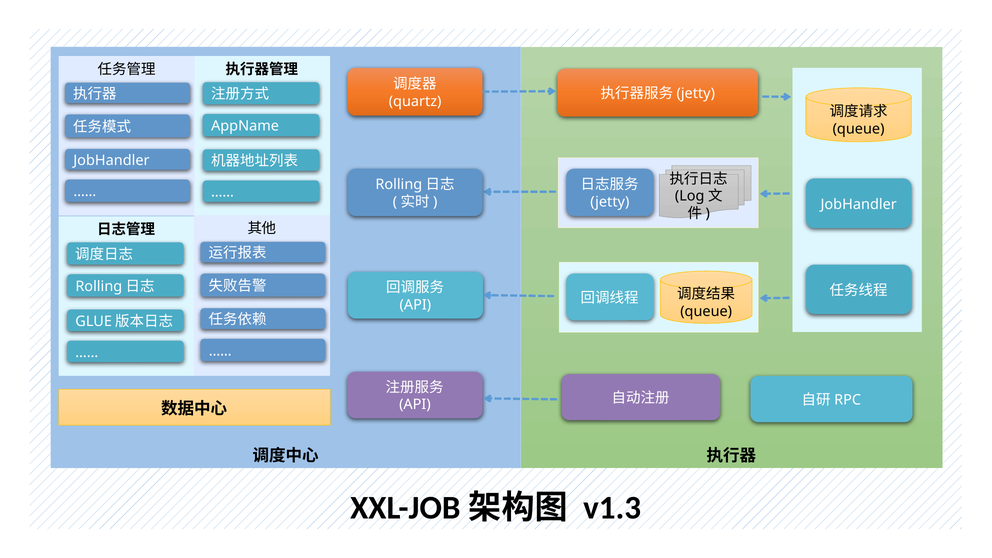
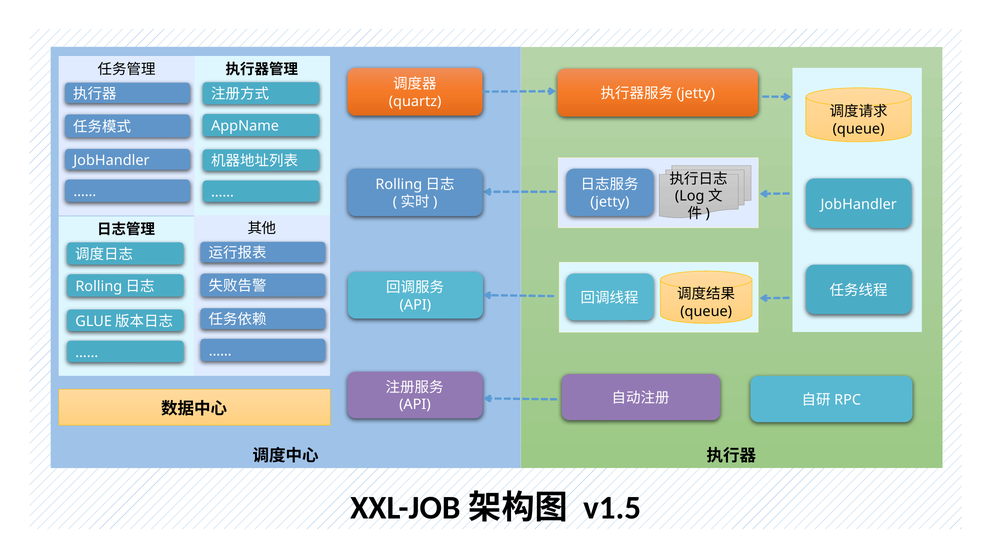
v1.3: v1.3 -> v1.5
